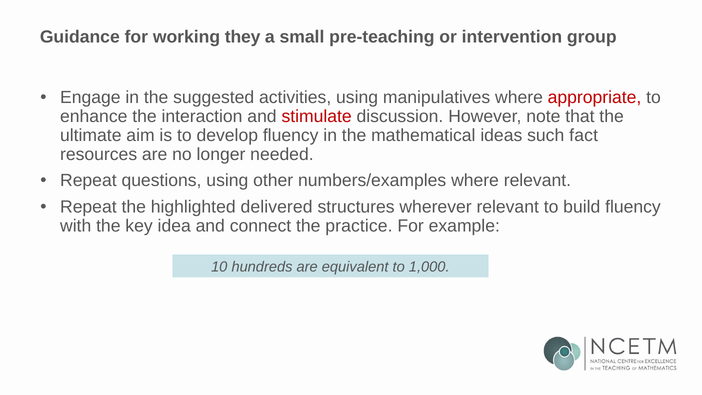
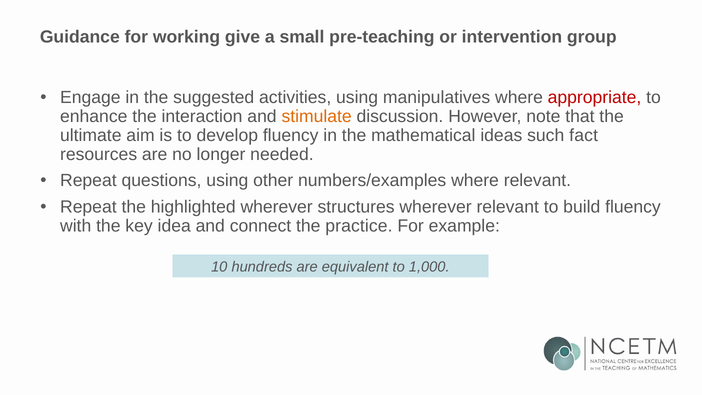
they: they -> give
stimulate colour: red -> orange
highlighted delivered: delivered -> wherever
